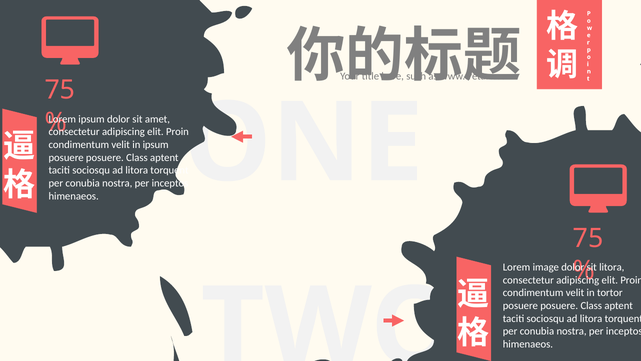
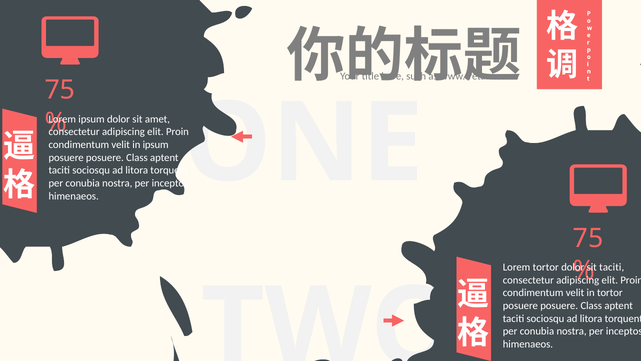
Lorem image: image -> tortor
litora at (612, 267): litora -> taciti
